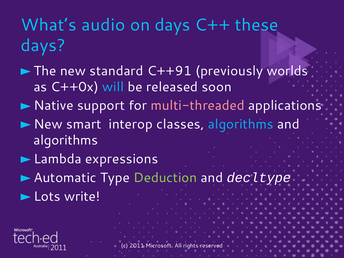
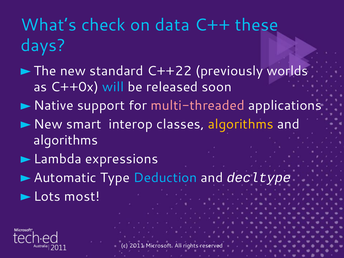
audio: audio -> check
on days: days -> data
C++91: C++91 -> C++22
algorithms at (241, 124) colour: light blue -> yellow
Deduction colour: light green -> light blue
write: write -> most
